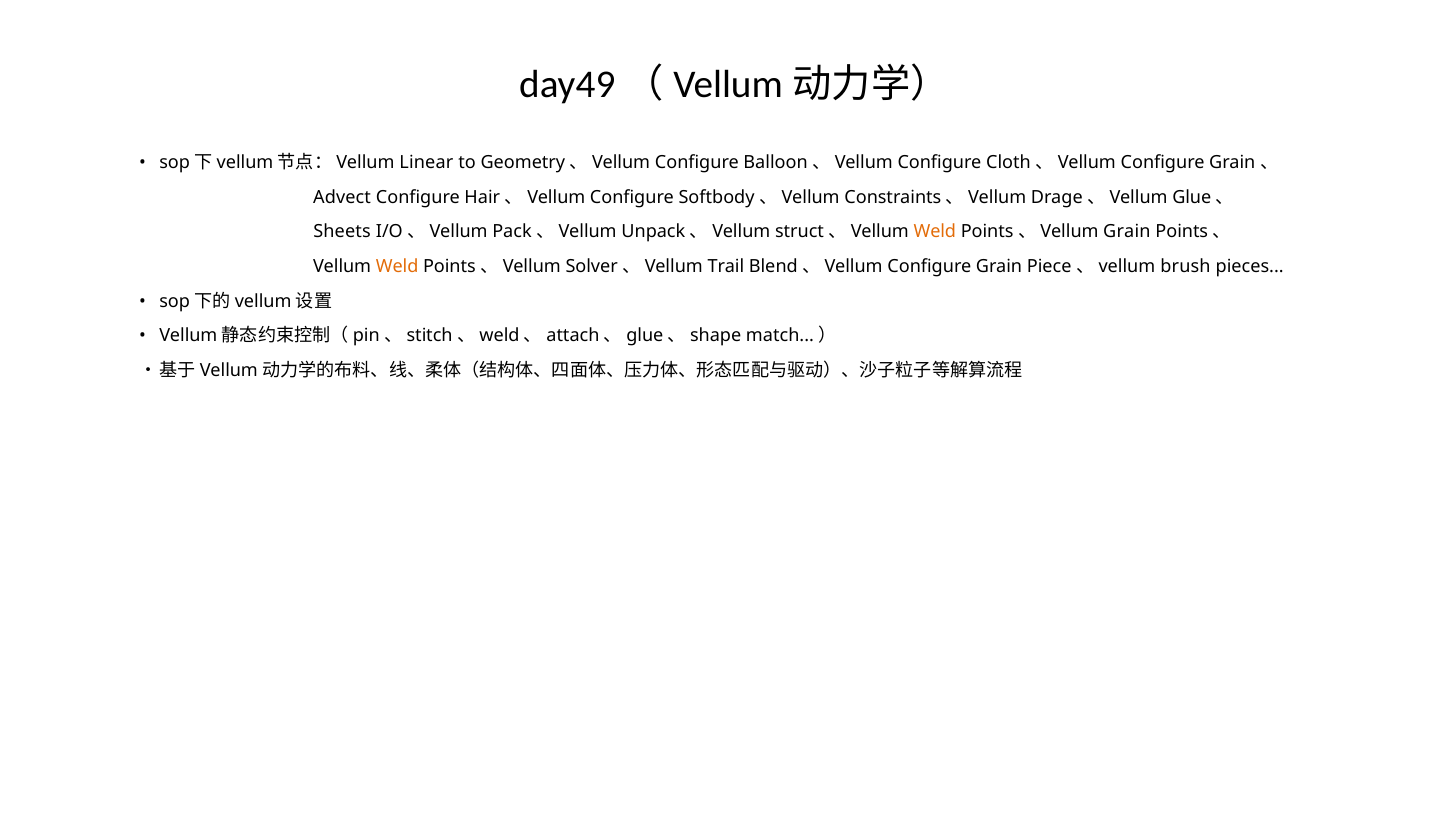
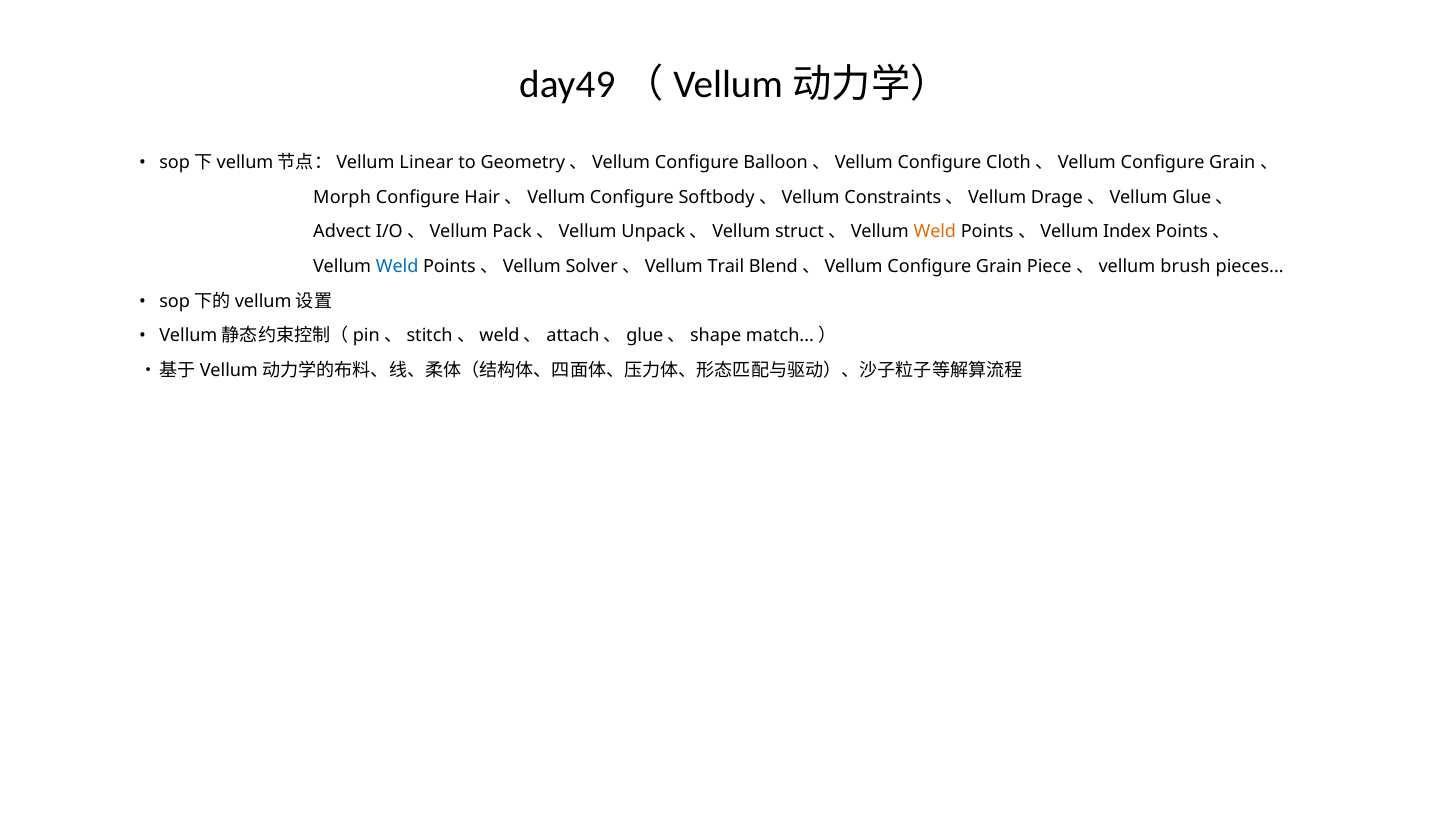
Advect: Advect -> Morph
Sheets: Sheets -> Advect
Grain at (1127, 232): Grain -> Index
Weld at (397, 266) colour: orange -> blue
